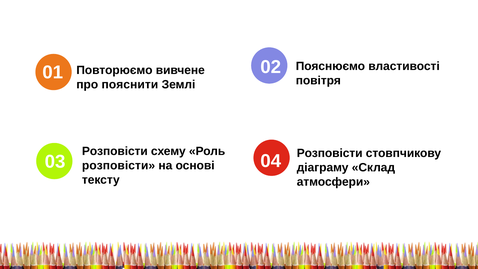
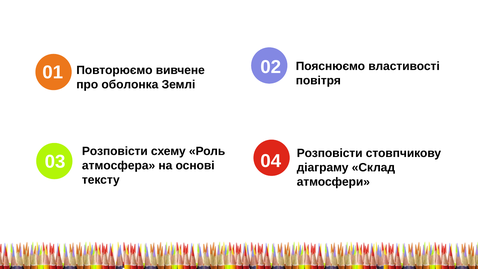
пояснити: пояснити -> оболонка
розповісти at (119, 166): розповісти -> атмосфера
